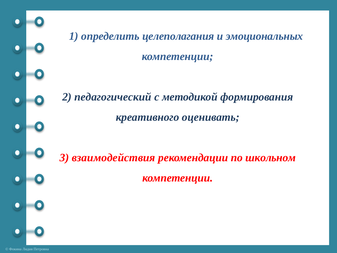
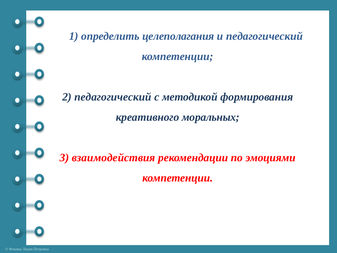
и эмоциональных: эмоциональных -> педагогический
оценивать: оценивать -> моральных
школьном: школьном -> эмоциями
